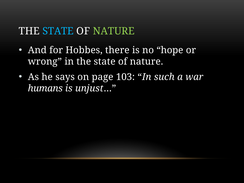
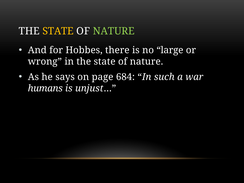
STATE at (58, 31) colour: light blue -> yellow
hope: hope -> large
103: 103 -> 684
